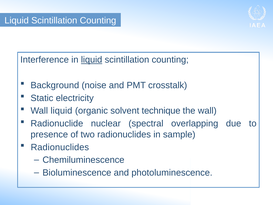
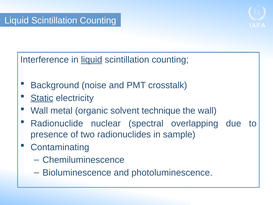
Static underline: none -> present
Wall liquid: liquid -> metal
Radionuclides at (60, 147): Radionuclides -> Contaminating
